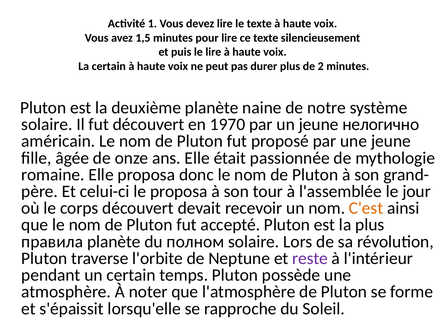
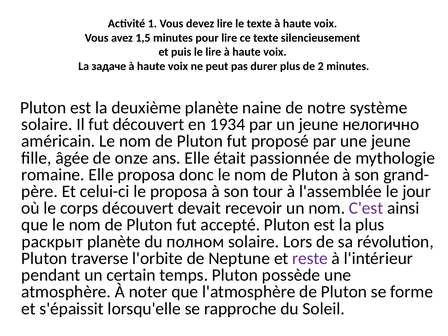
La certain: certain -> задаче
1970: 1970 -> 1934
C'est colour: orange -> purple
правила: правила -> раскрыт
